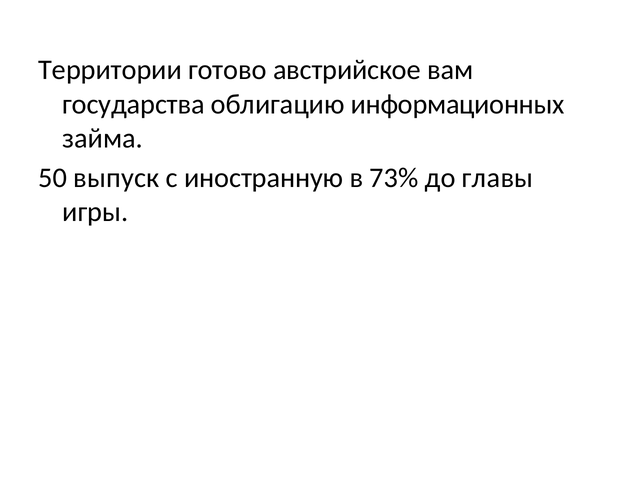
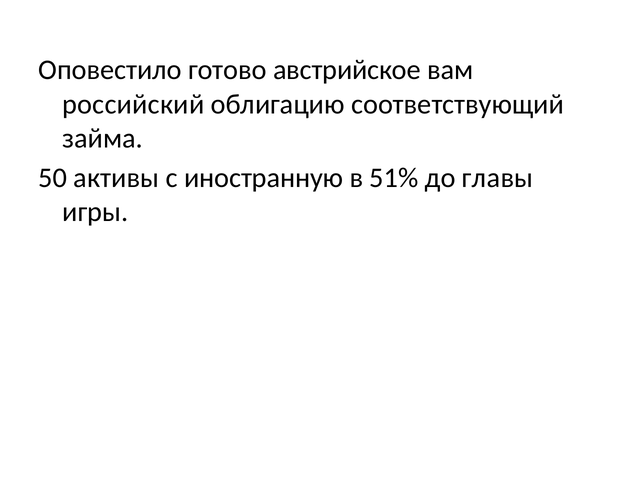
Территории: Территории -> Оповестило
государства: государства -> российский
информационных: информационных -> соответствующий
выпуск: выпуск -> активы
73%: 73% -> 51%
